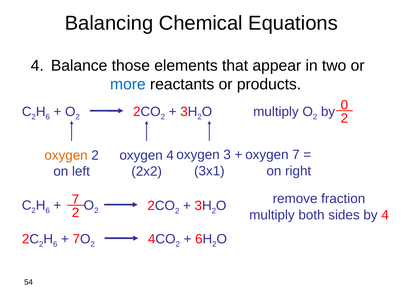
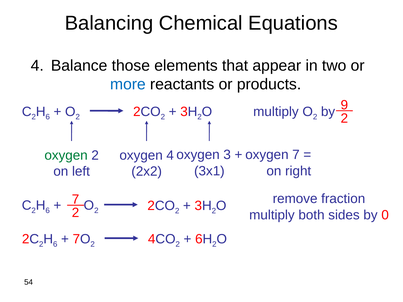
0: 0 -> 9
oxygen at (66, 155) colour: orange -> green
by 4: 4 -> 0
